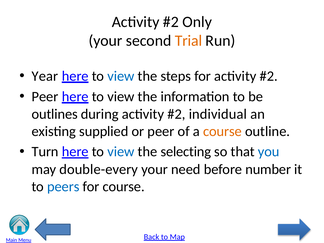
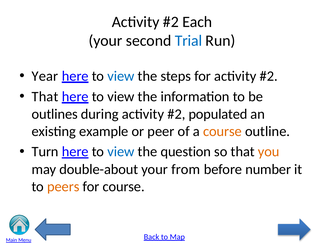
Only: Only -> Each
Trial colour: orange -> blue
Peer at (45, 97): Peer -> That
individual: individual -> populated
supplied: supplied -> example
selecting: selecting -> question
you colour: blue -> orange
double-every: double-every -> double-about
need: need -> from
peers colour: blue -> orange
